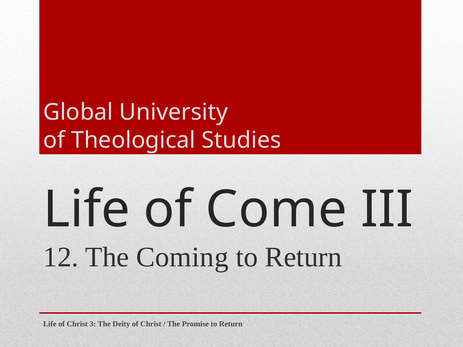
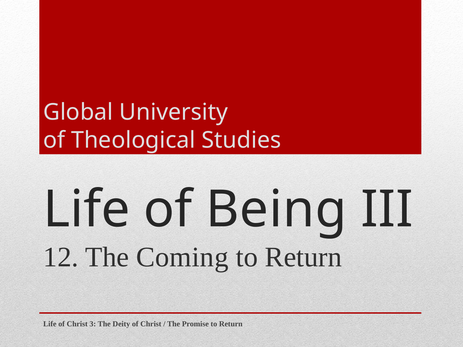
Come: Come -> Being
